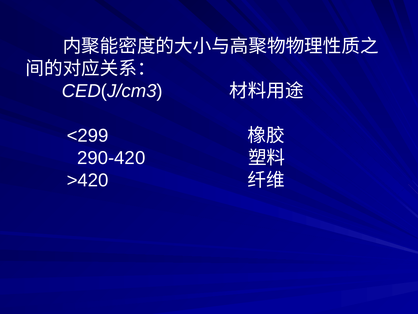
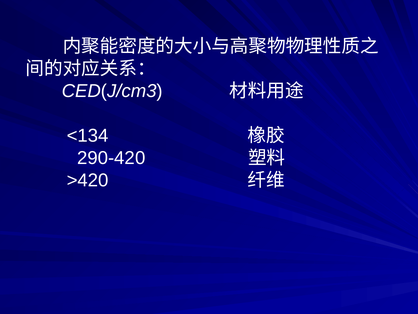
<299: <299 -> <134
